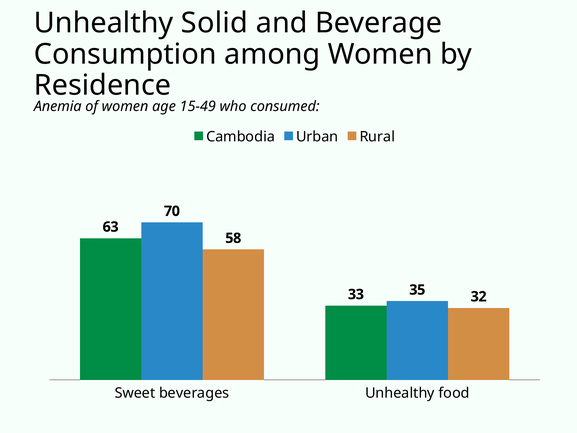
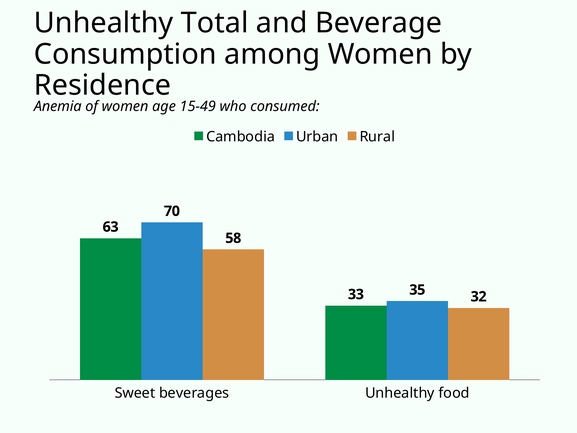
Solid: Solid -> Total
